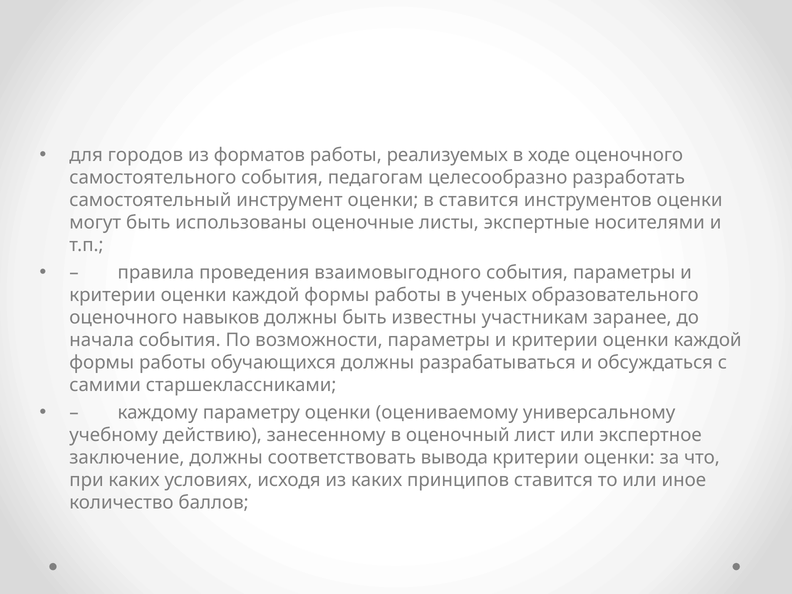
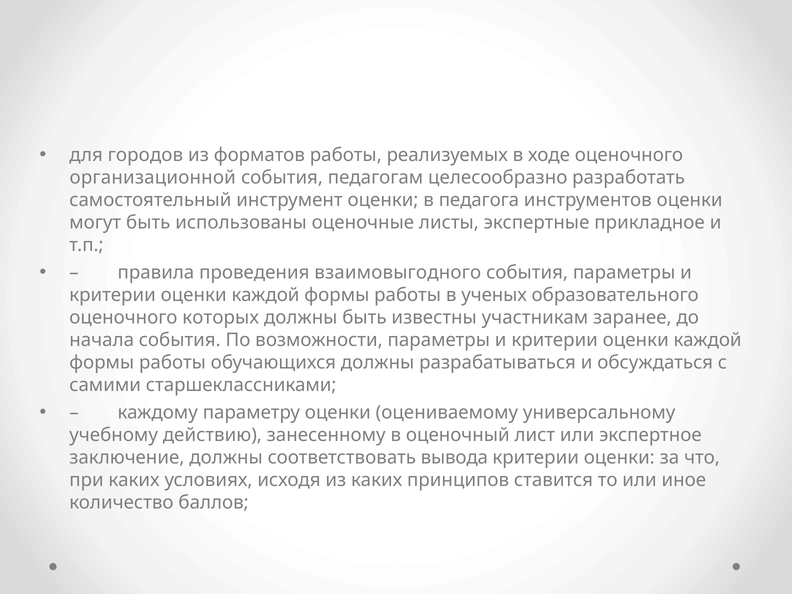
самостоятельного: самостоятельного -> организационной
в ставится: ставится -> педагога
носителями: носителями -> прикладное
навыков: навыков -> которых
